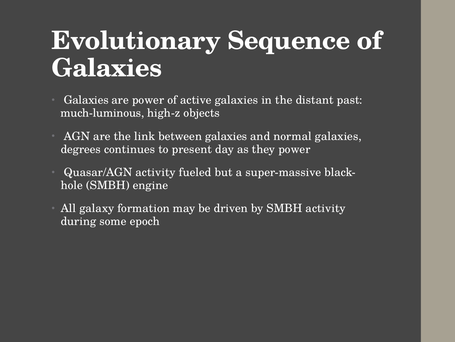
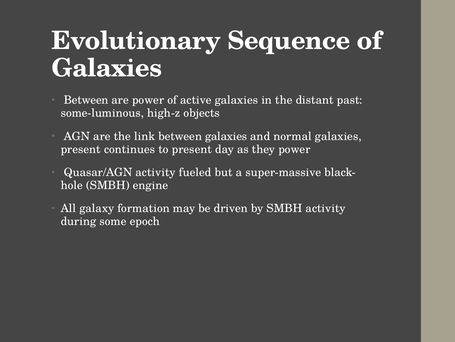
Galaxies at (86, 100): Galaxies -> Between
much-luminous: much-luminous -> some-luminous
degrees at (81, 149): degrees -> present
